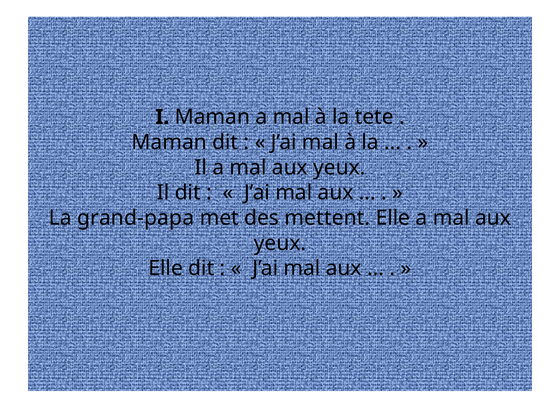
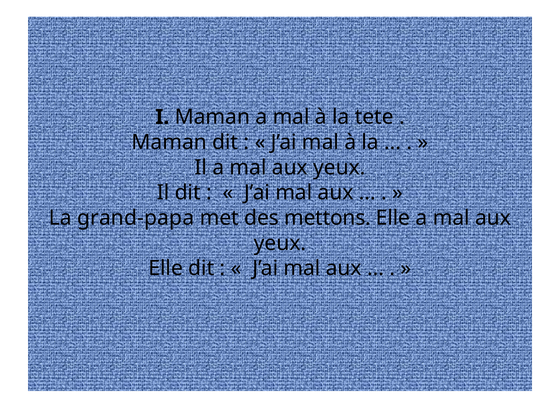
mettent: mettent -> mettons
